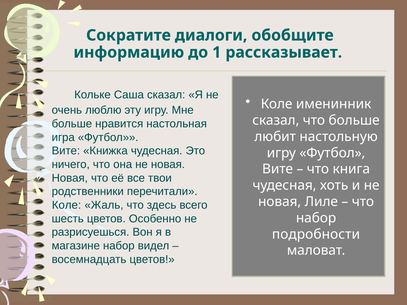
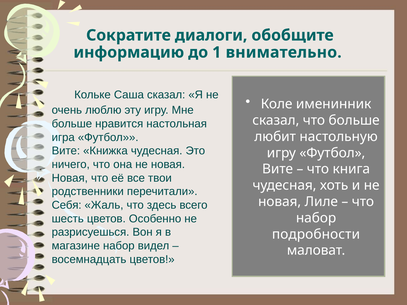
рассказывает: рассказывает -> внимательно
Коле at (67, 205): Коле -> Себя
